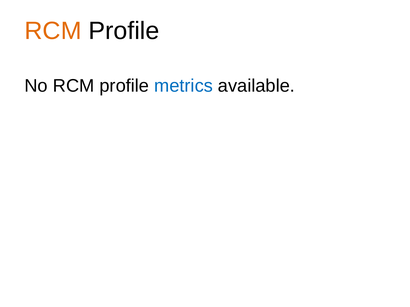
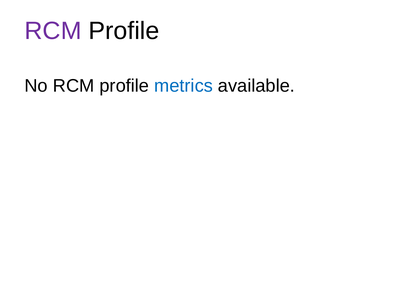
RCM at (53, 31) colour: orange -> purple
